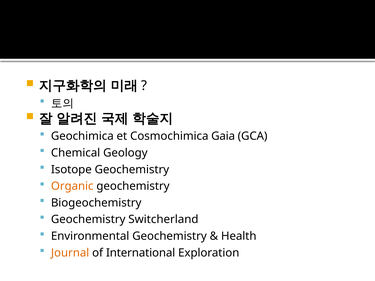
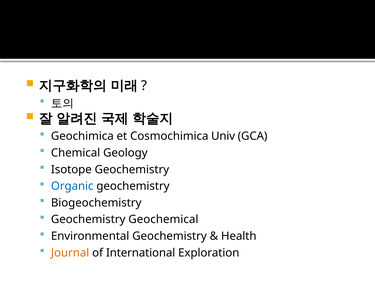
Gaia: Gaia -> Univ
Organic colour: orange -> blue
Switcherland: Switcherland -> Geochemical
